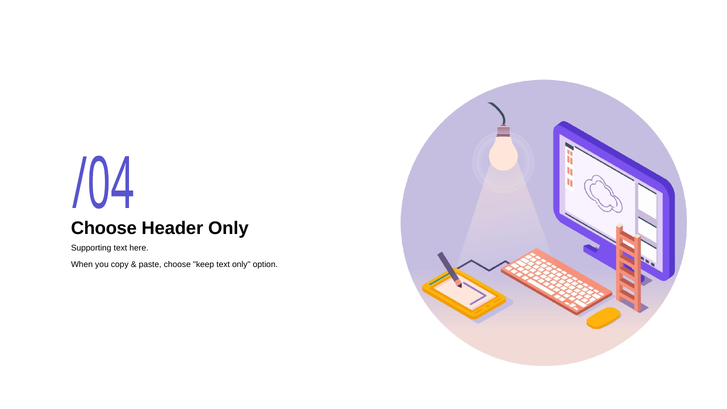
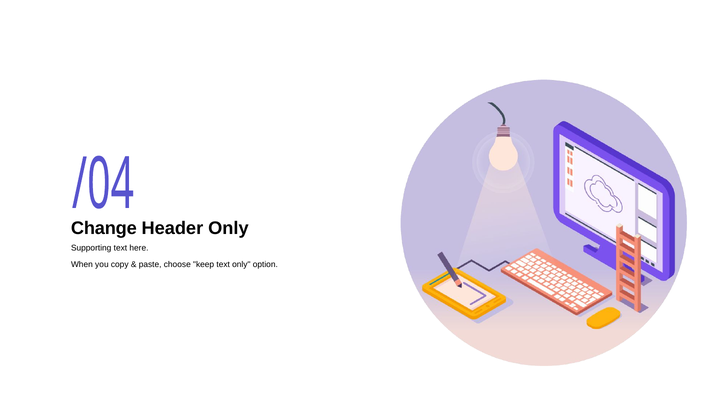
Choose at (104, 228): Choose -> Change
